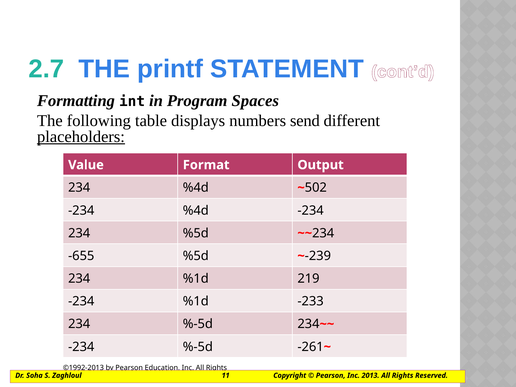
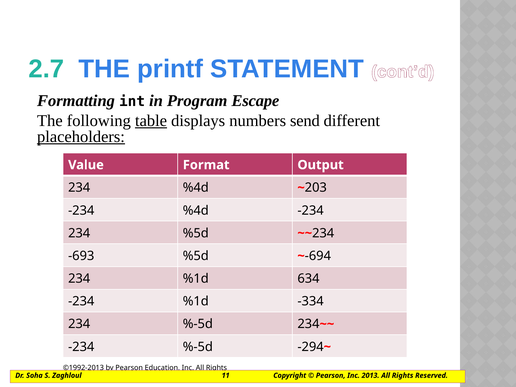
Spaces: Spaces -> Escape
table underline: none -> present
502: 502 -> 203
-655: -655 -> -693
-239: -239 -> -694
219: 219 -> 634
-233: -233 -> -334
-261: -261 -> -294
